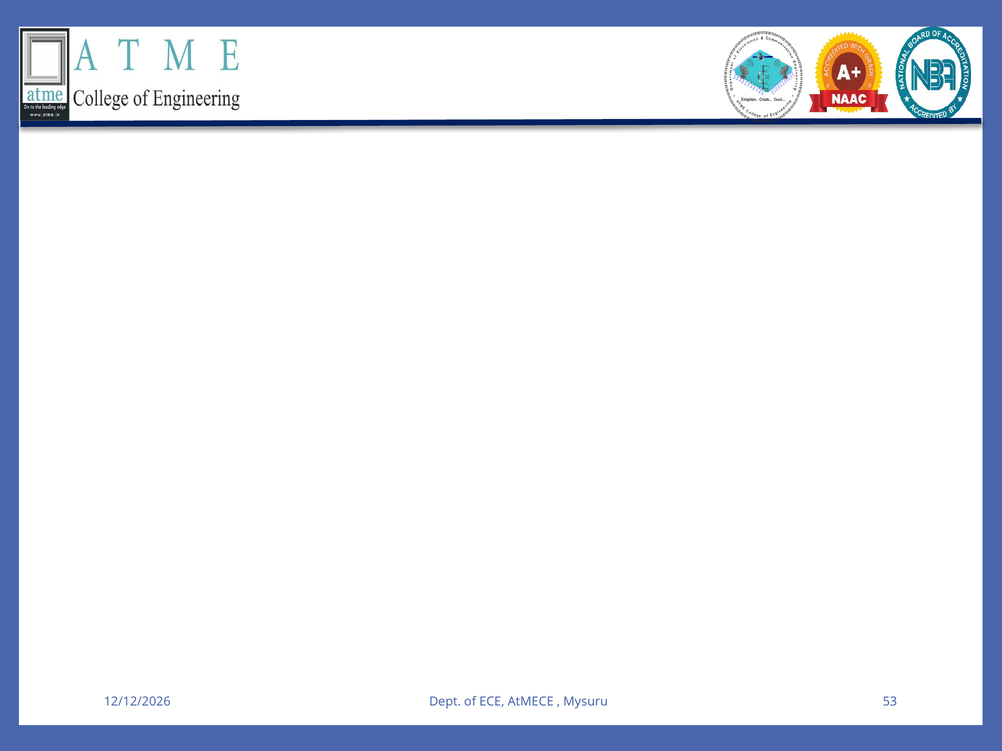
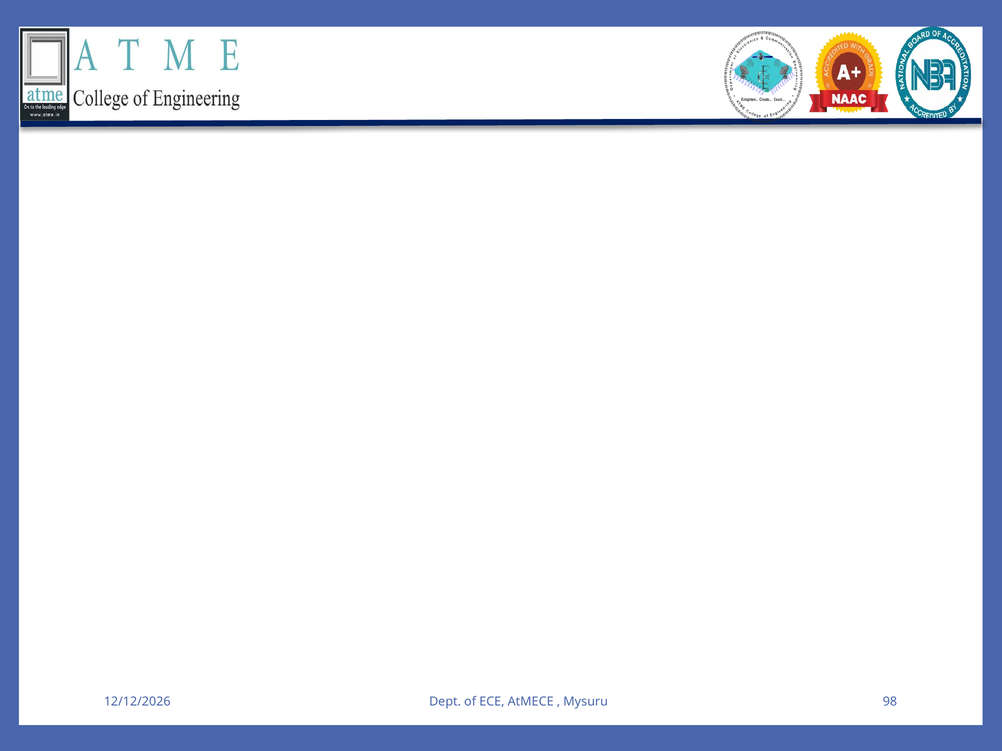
53: 53 -> 98
